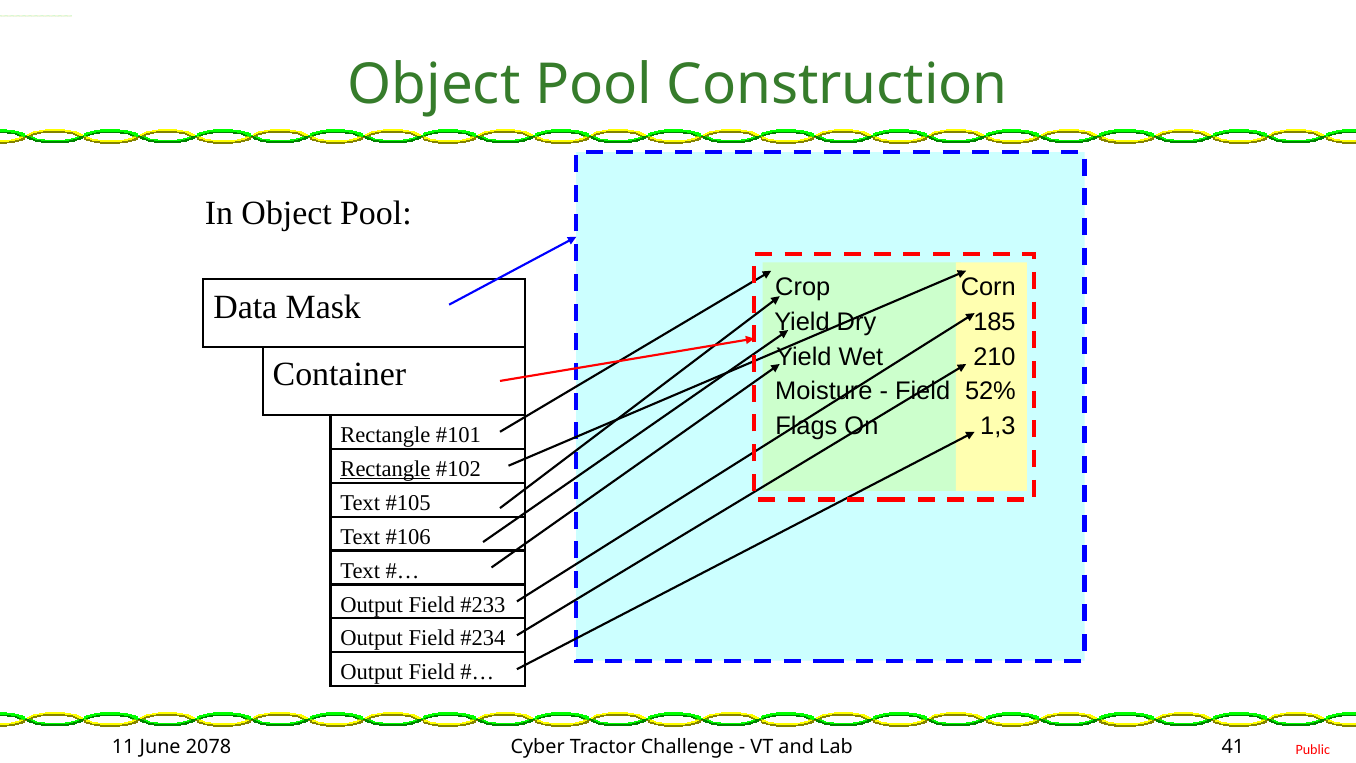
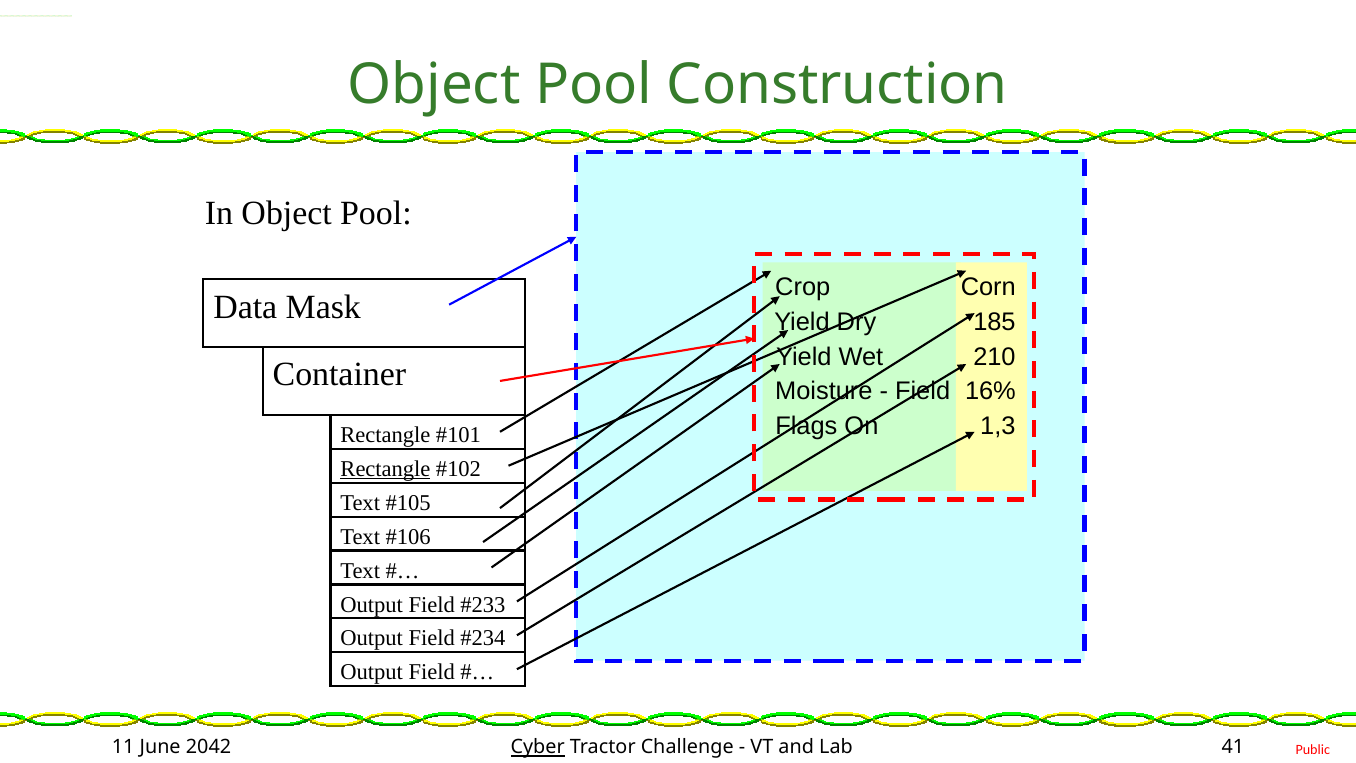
52%: 52% -> 16%
2078: 2078 -> 2042
Cyber underline: none -> present
